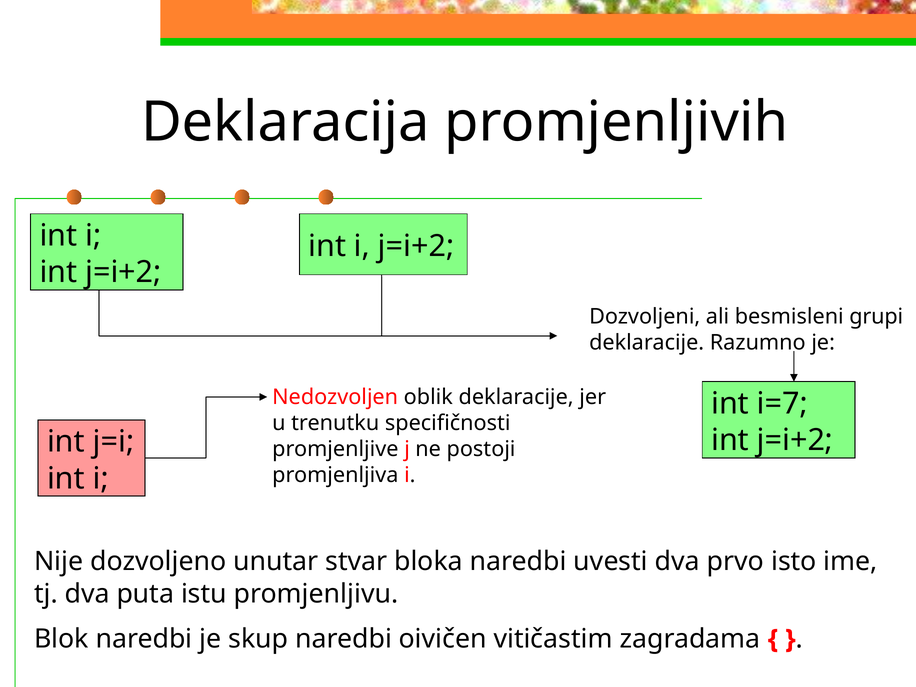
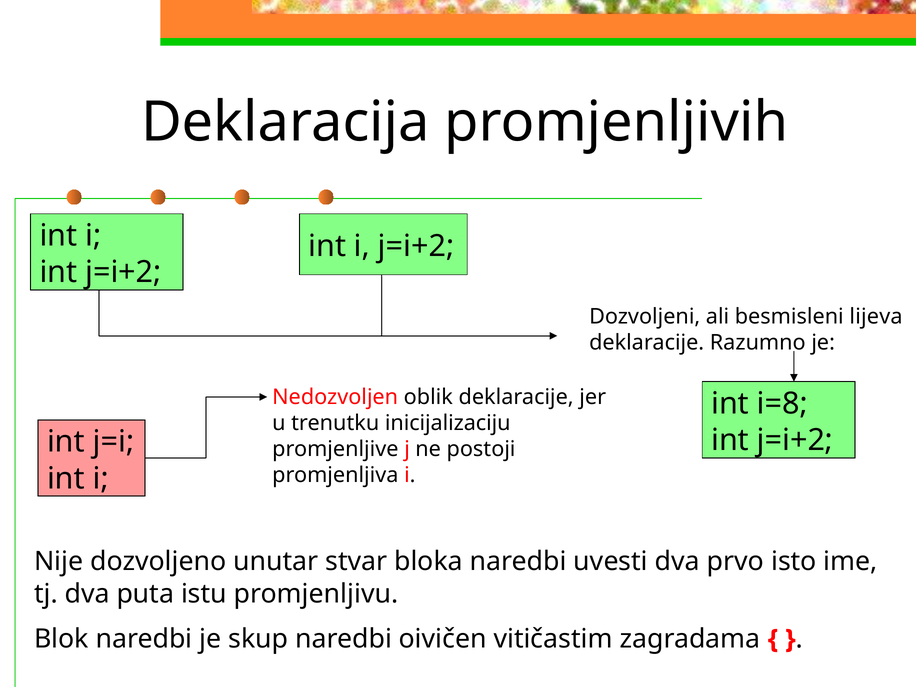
grupi: grupi -> lijeva
i=7: i=7 -> i=8
specifičnosti: specifičnosti -> inicijalizaciju
